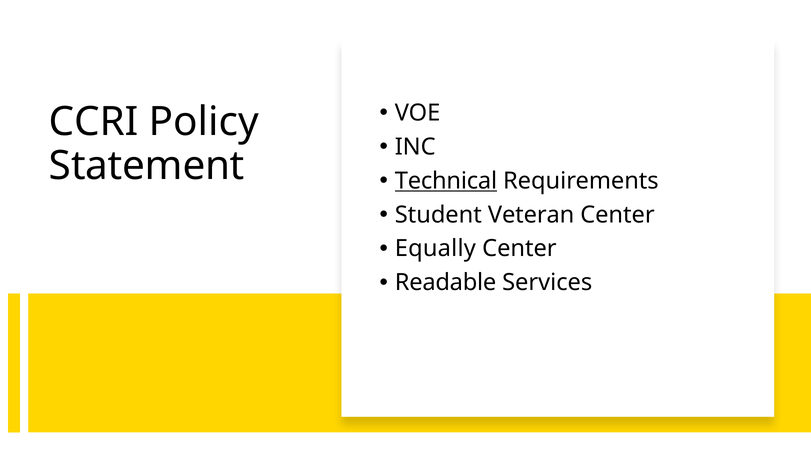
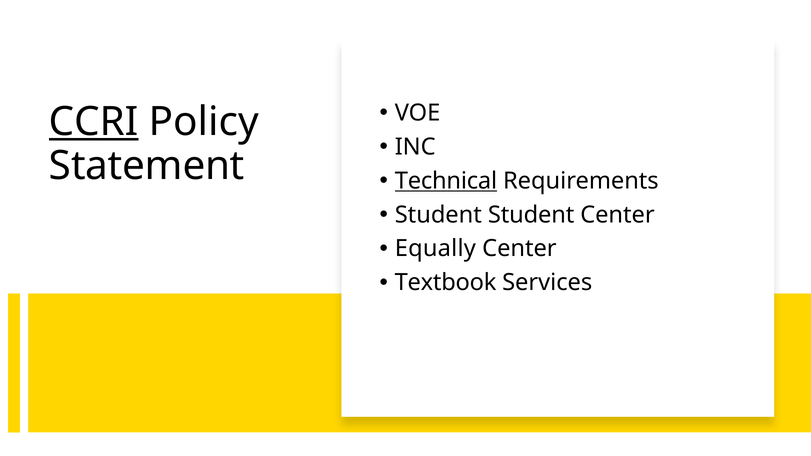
CCRI underline: none -> present
Student Veteran: Veteran -> Student
Readable: Readable -> Textbook
